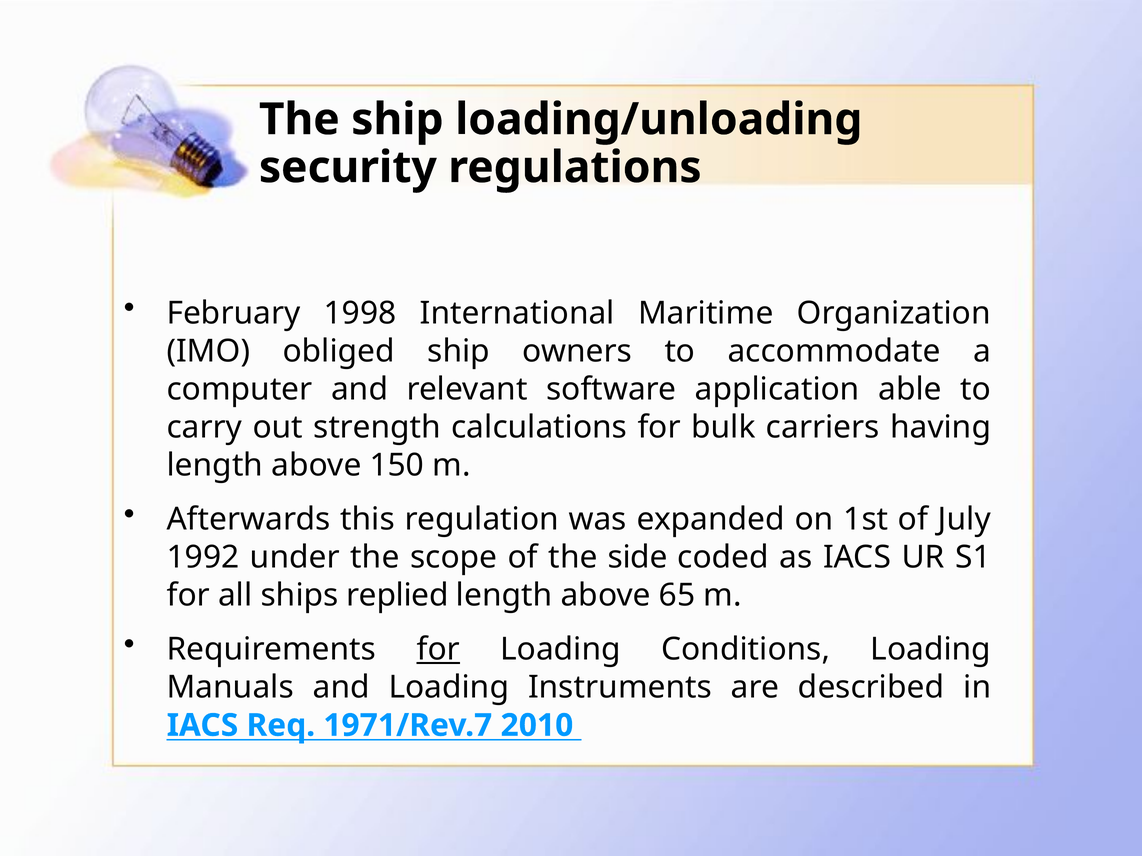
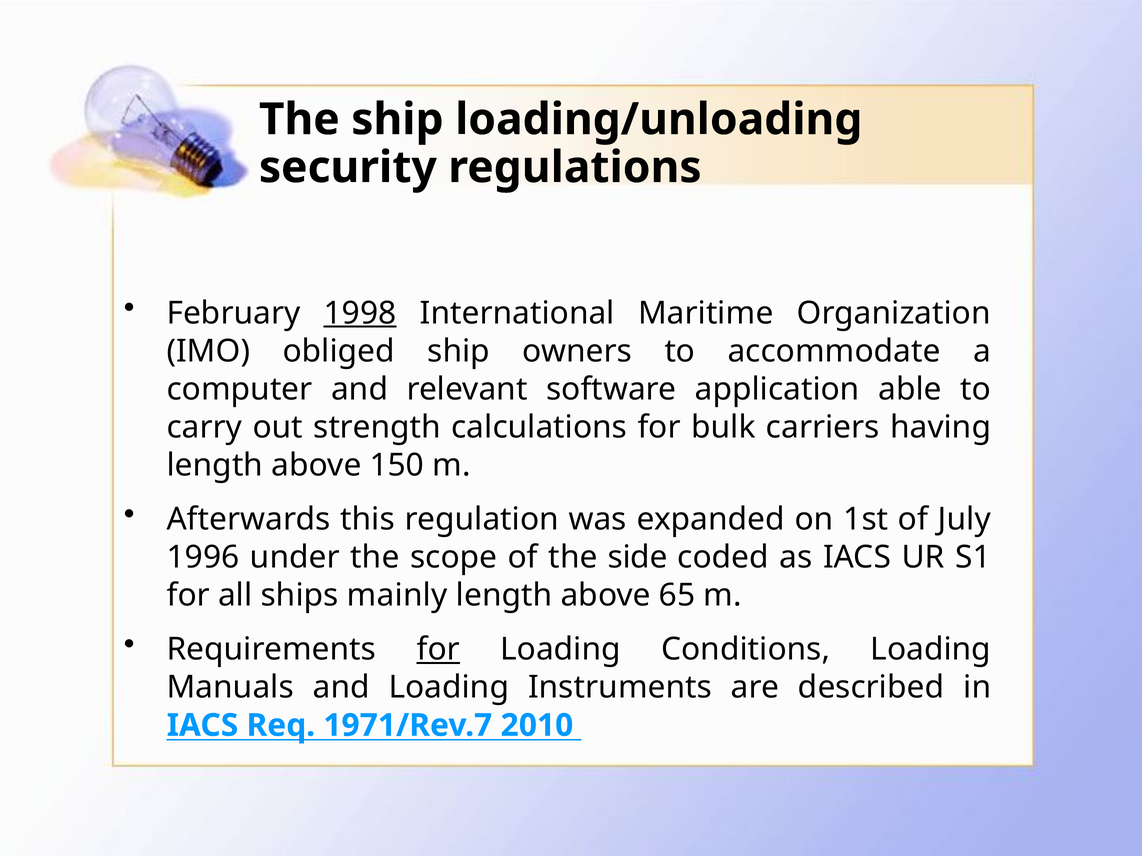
1998 underline: none -> present
1992: 1992 -> 1996
replied: replied -> mainly
